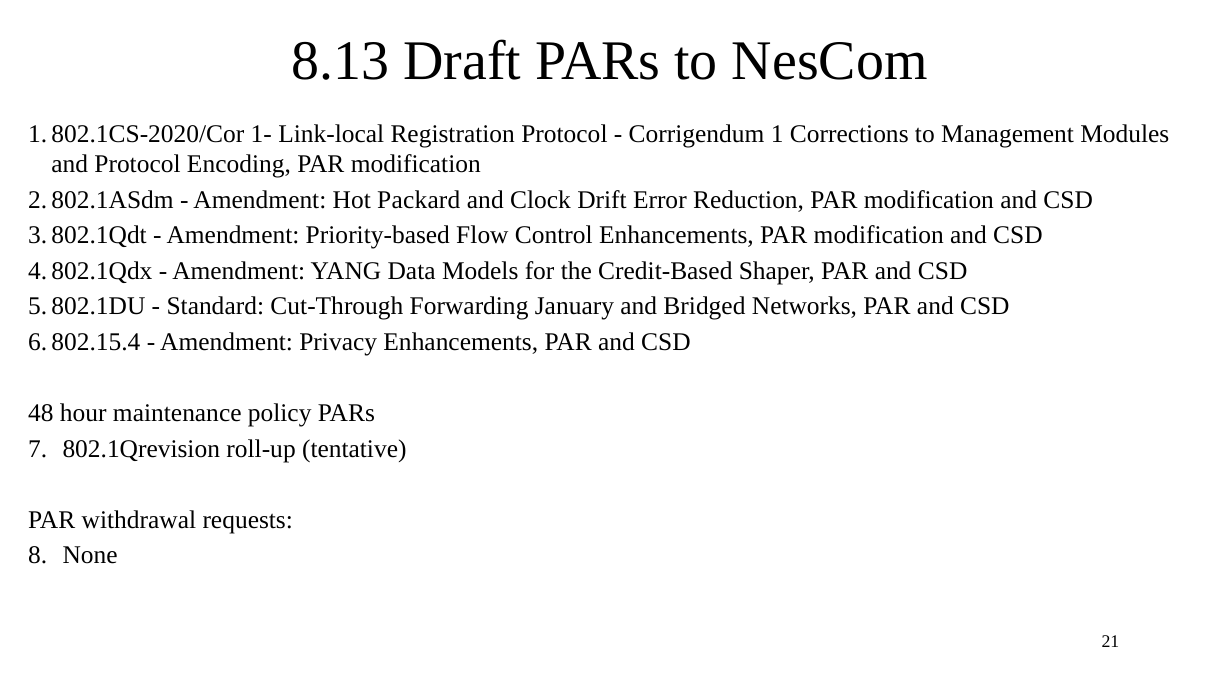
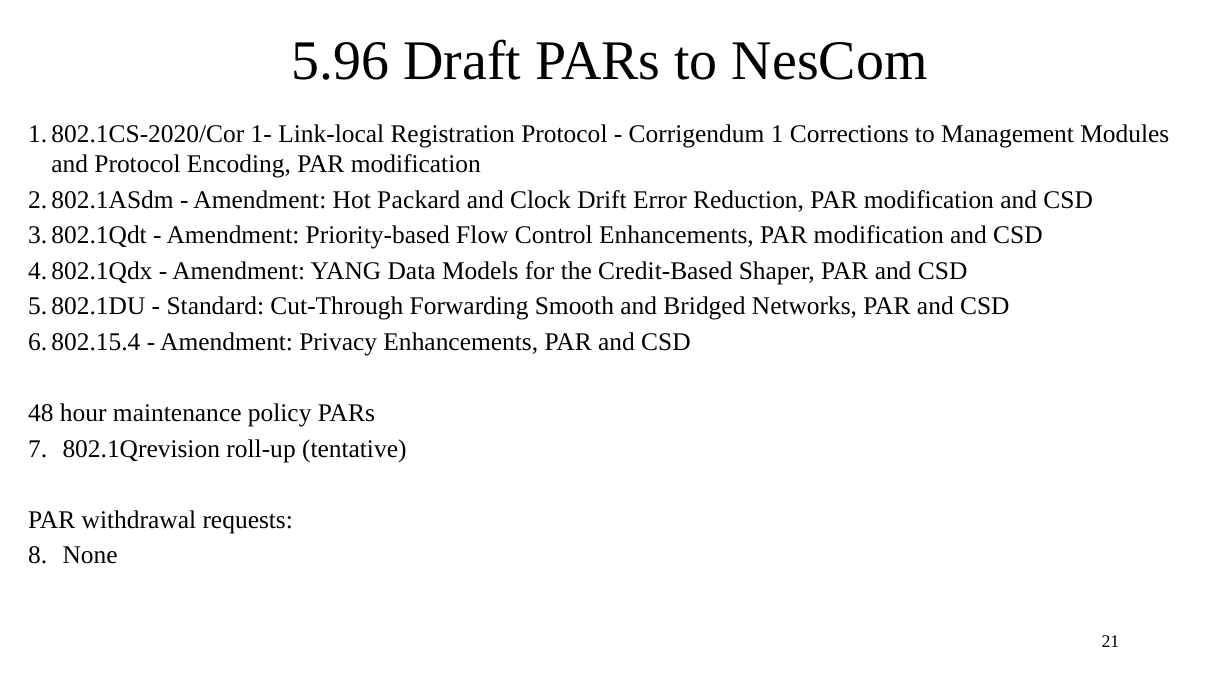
8.13: 8.13 -> 5.96
January: January -> Smooth
